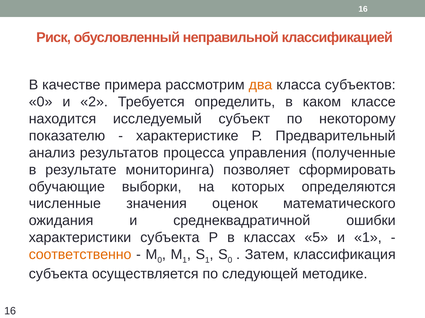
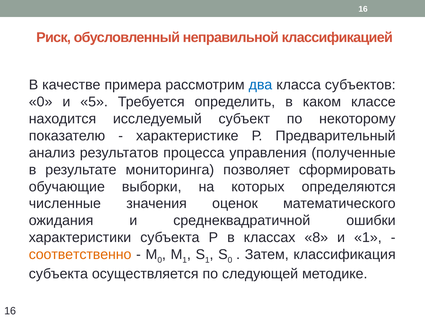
два colour: orange -> blue
2: 2 -> 5
5: 5 -> 8
